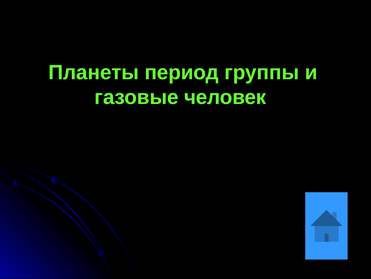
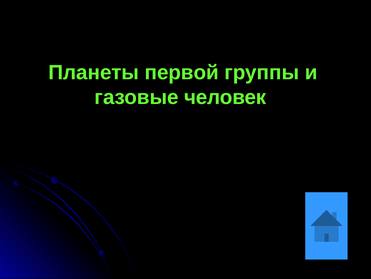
период: период -> первой
